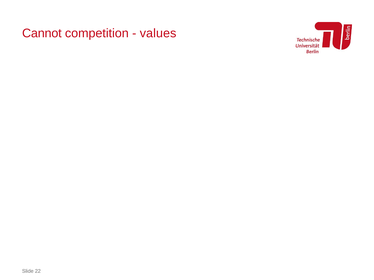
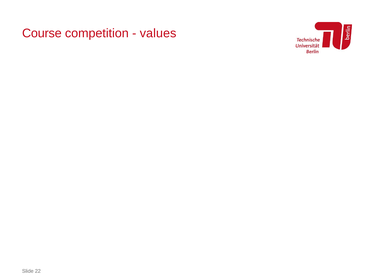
Cannot: Cannot -> Course
